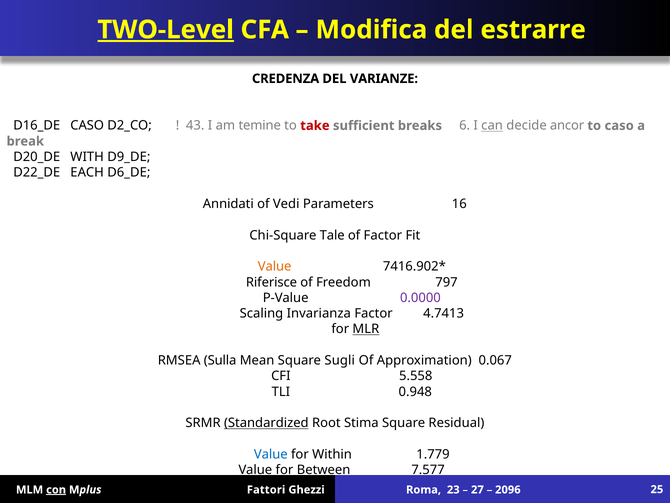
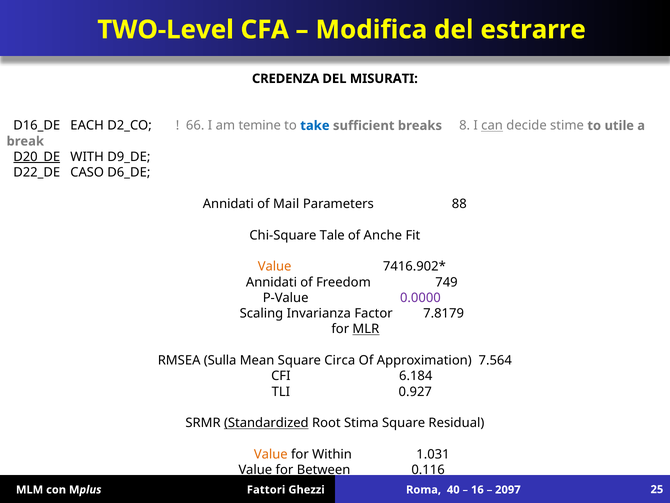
TWO-Level underline: present -> none
VARIANZE: VARIANZE -> MISURATI
D16_DE CASO: CASO -> EACH
43: 43 -> 66
take colour: red -> blue
6: 6 -> 8
ancor: ancor -> stime
to caso: caso -> utile
D20_DE underline: none -> present
EACH: EACH -> CASO
Vedi: Vedi -> Mail
16: 16 -> 88
of Factor: Factor -> Anche
Riferisce at (272, 282): Riferisce -> Annidati
797: 797 -> 749
4.7413: 4.7413 -> 7.8179
Sugli: Sugli -> Circa
0.067: 0.067 -> 7.564
5.558: 5.558 -> 6.184
0.948: 0.948 -> 0.927
Value at (271, 454) colour: blue -> orange
1.779: 1.779 -> 1.031
7.577: 7.577 -> 0.116
con underline: present -> none
23: 23 -> 40
27: 27 -> 16
2096: 2096 -> 2097
